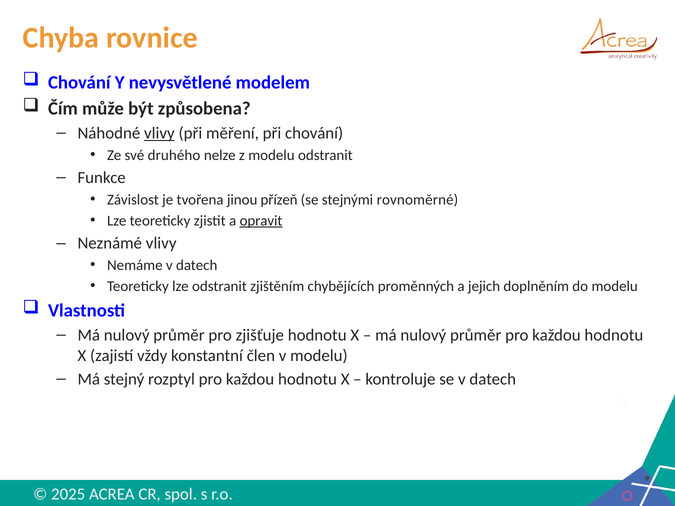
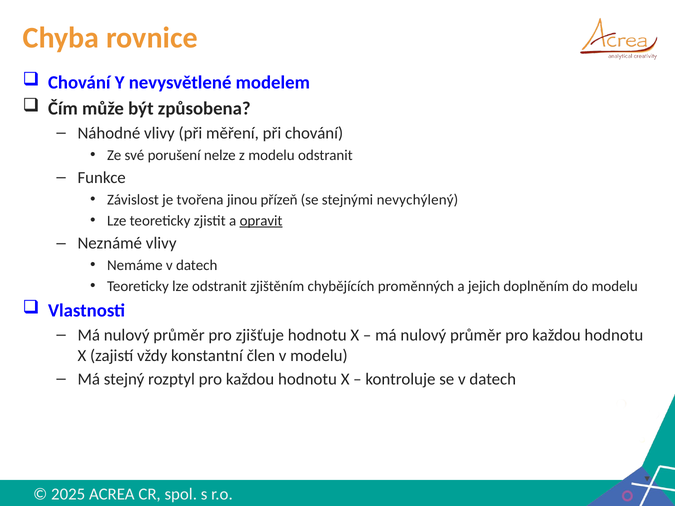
vlivy at (159, 133) underline: present -> none
druhého: druhého -> porušení
rovnoměrné: rovnoměrné -> nevychýlený
